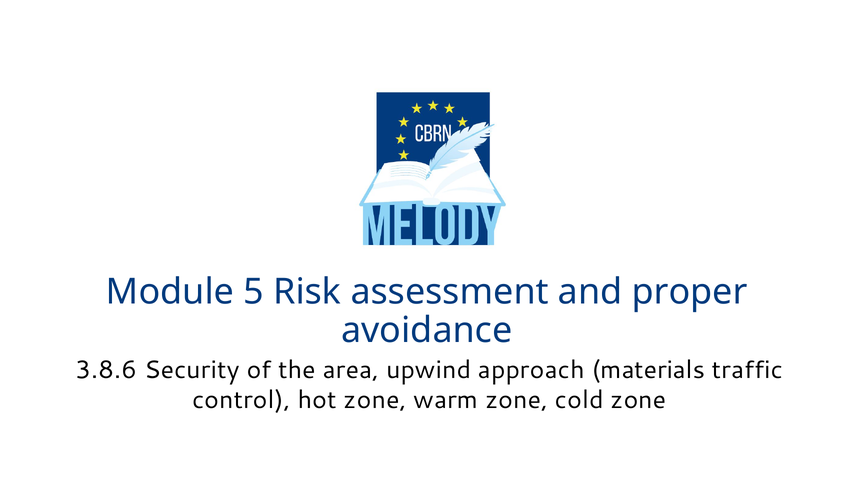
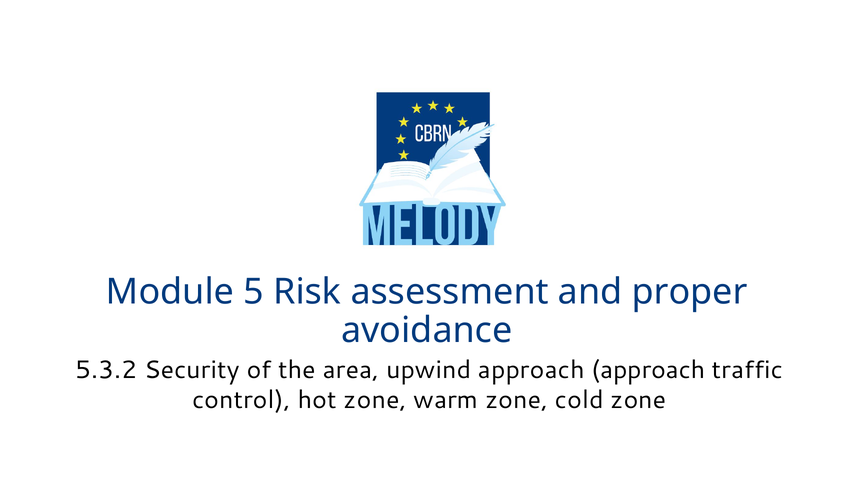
3.8.6: 3.8.6 -> 5.3.2
approach materials: materials -> approach
